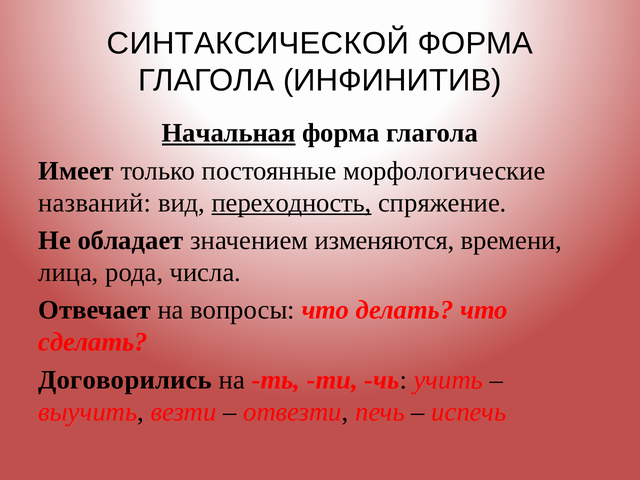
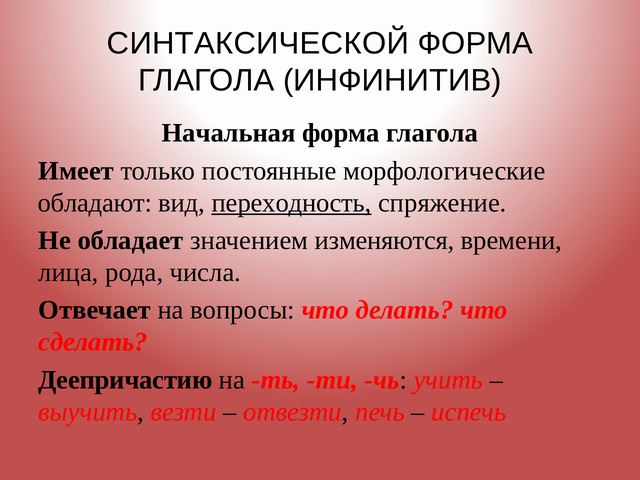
Начальная underline: present -> none
названий: названий -> обладают
Договорились: Договорились -> Деепричастию
